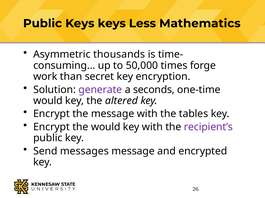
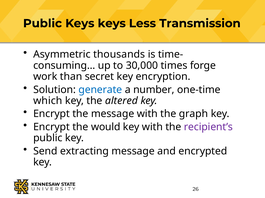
Mathematics: Mathematics -> Transmission
50,000: 50,000 -> 30,000
generate colour: purple -> blue
seconds: seconds -> number
would at (48, 101): would -> which
tables: tables -> graph
messages: messages -> extracting
